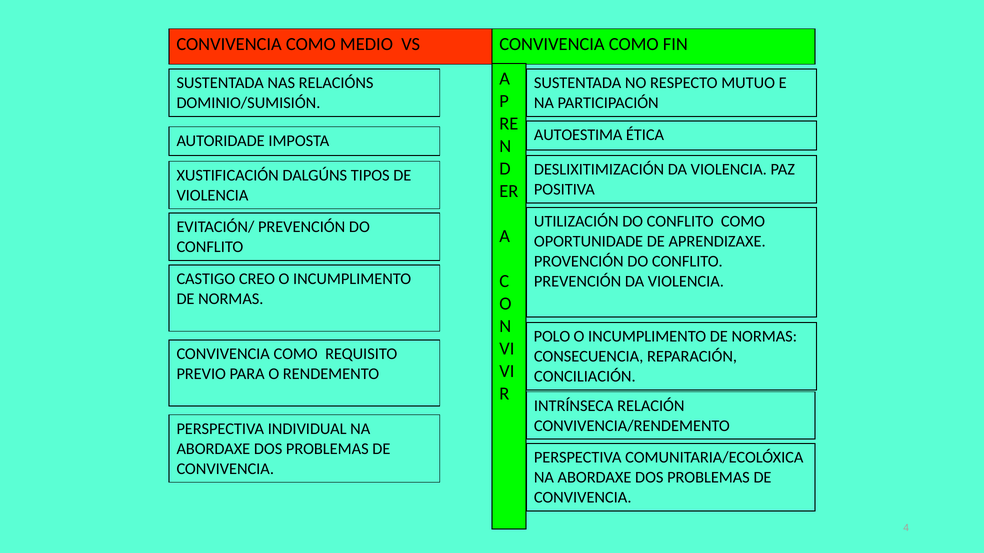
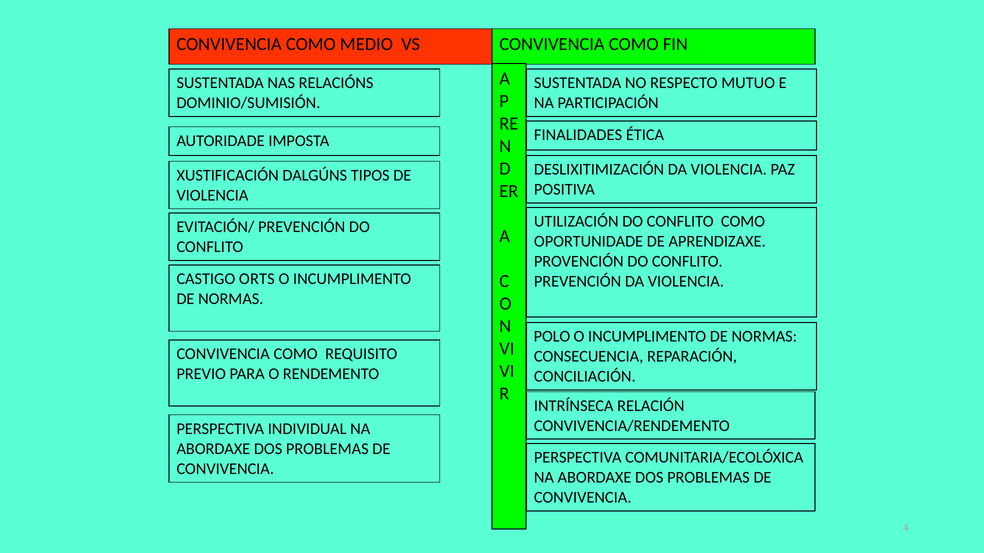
AUTOESTIMA: AUTOESTIMA -> FINALIDADES
CREO: CREO -> ORTS
